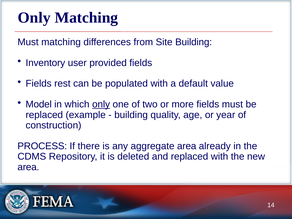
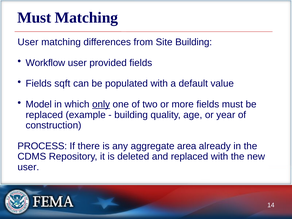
Only at (34, 18): Only -> Must
Must at (28, 42): Must -> User
Inventory: Inventory -> Workflow
rest: rest -> sqft
area at (28, 167): area -> user
